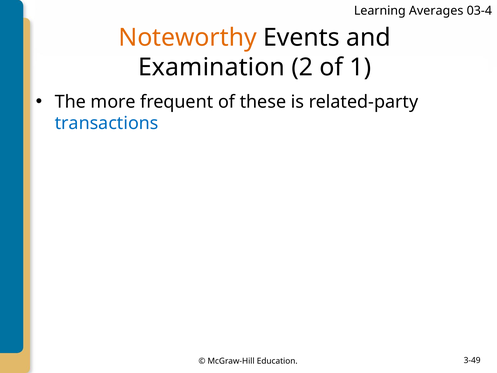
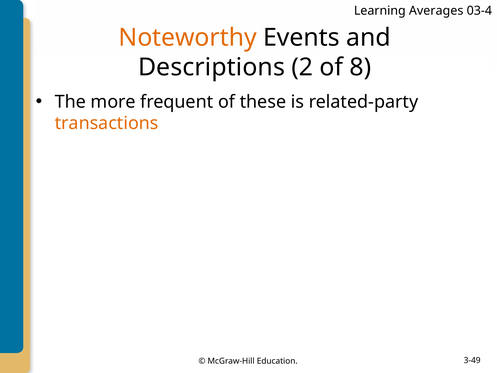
Examination: Examination -> Descriptions
1: 1 -> 8
transactions colour: blue -> orange
